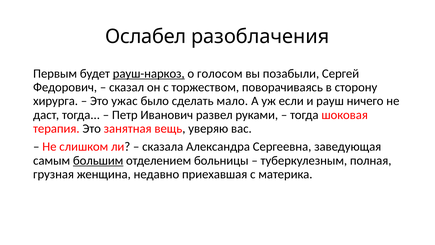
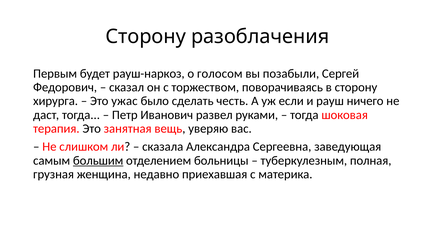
Ослабел at (146, 37): Ослабел -> Сторону
рауш-наркоз underline: present -> none
мало: мало -> честь
